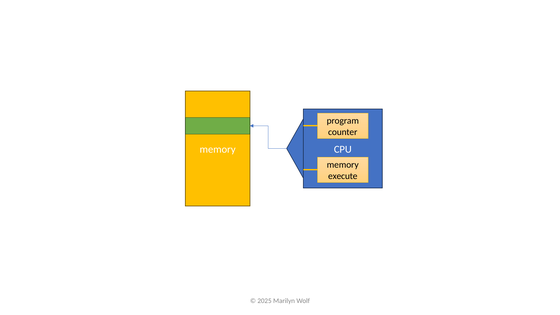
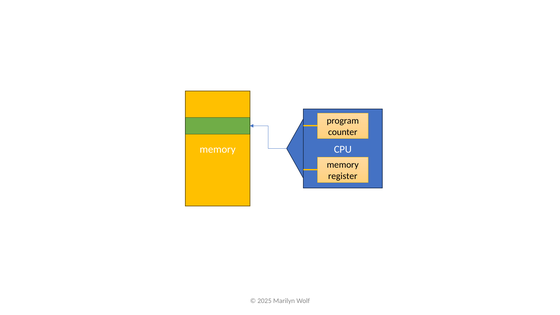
execute: execute -> register
